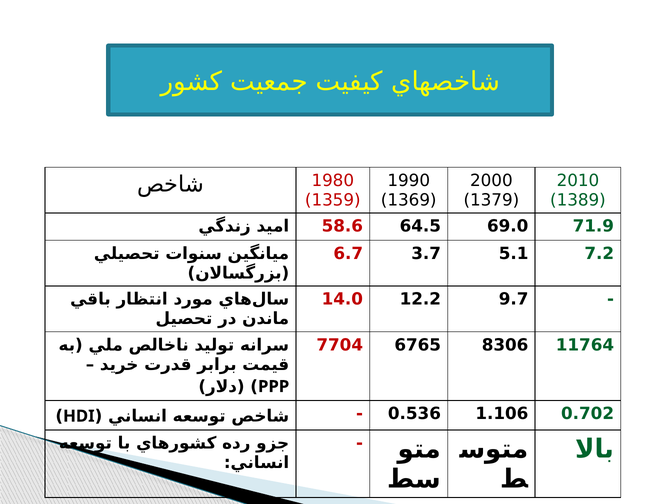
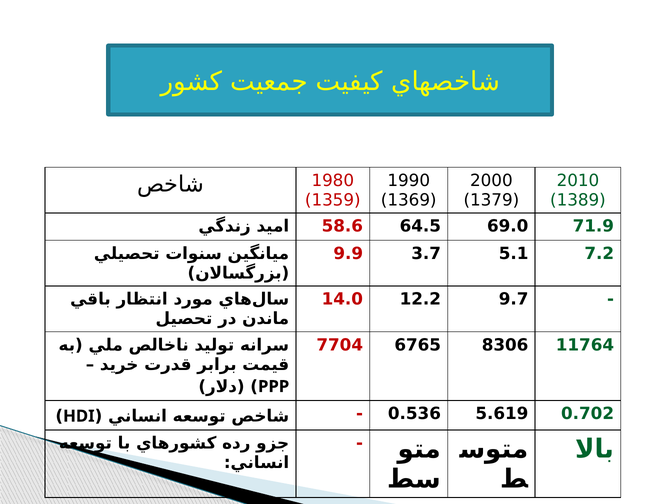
6.7: 6.7 -> 9.9
1.106: 1.106 -> 5.619
